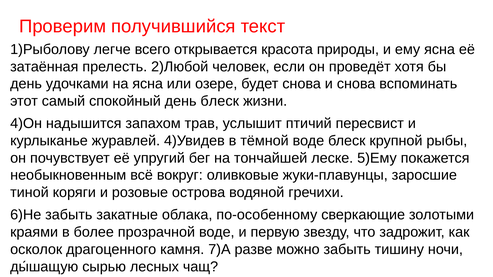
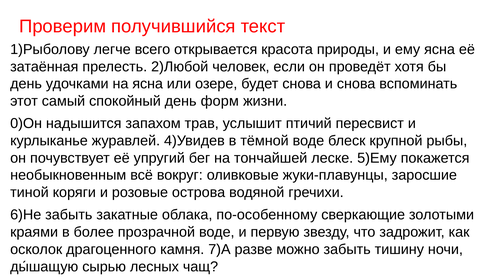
день блеск: блеск -> форм
4)Он: 4)Он -> 0)Он
